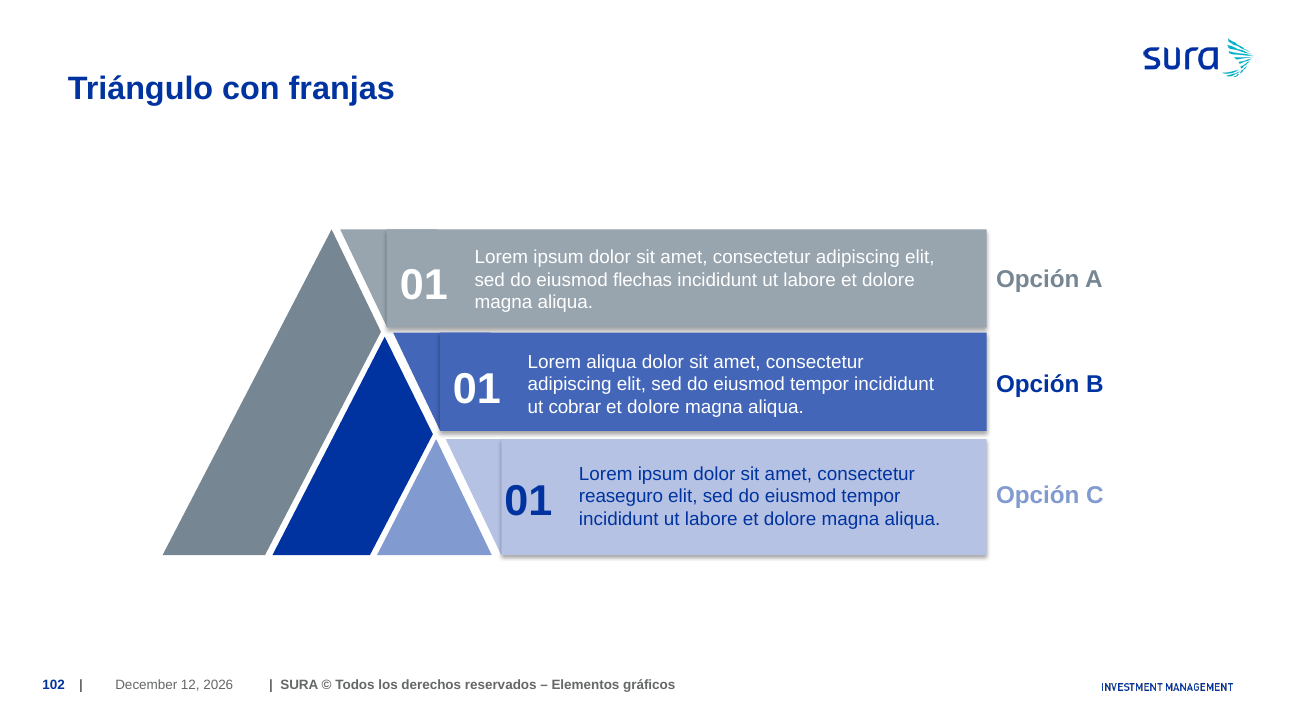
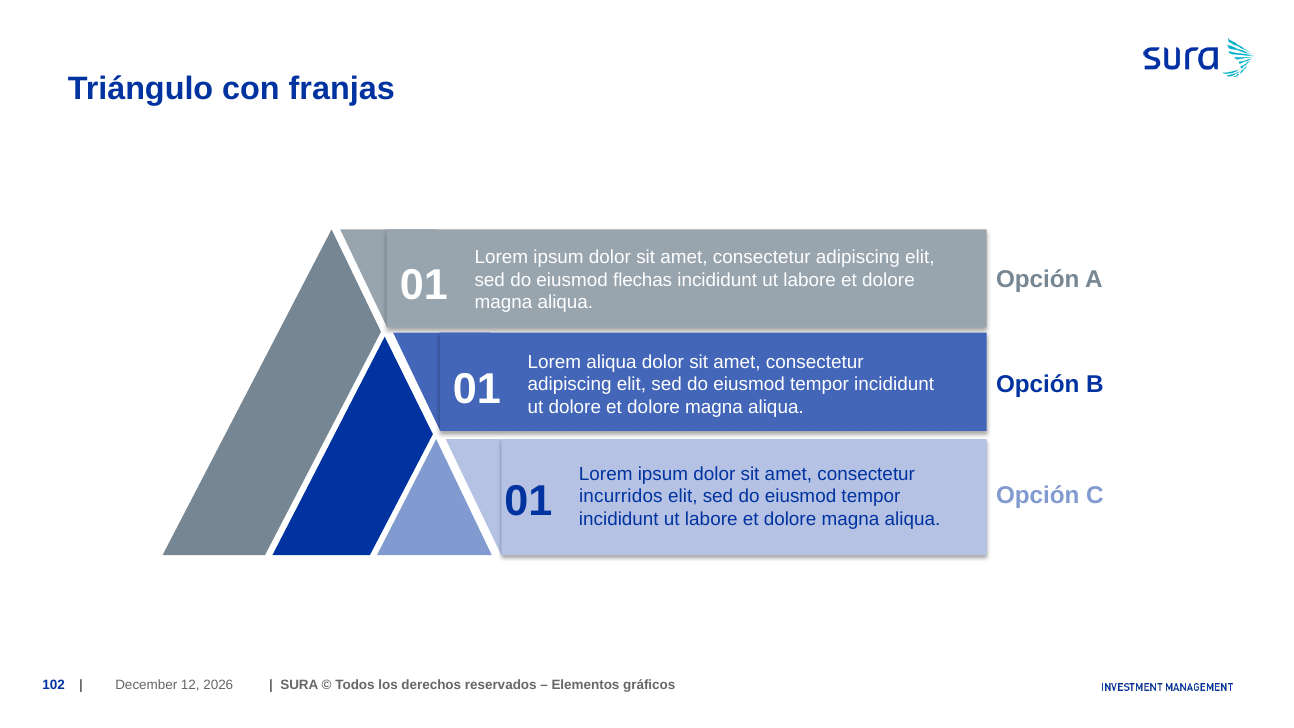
ut cobrar: cobrar -> dolore
reaseguro: reaseguro -> incurridos
